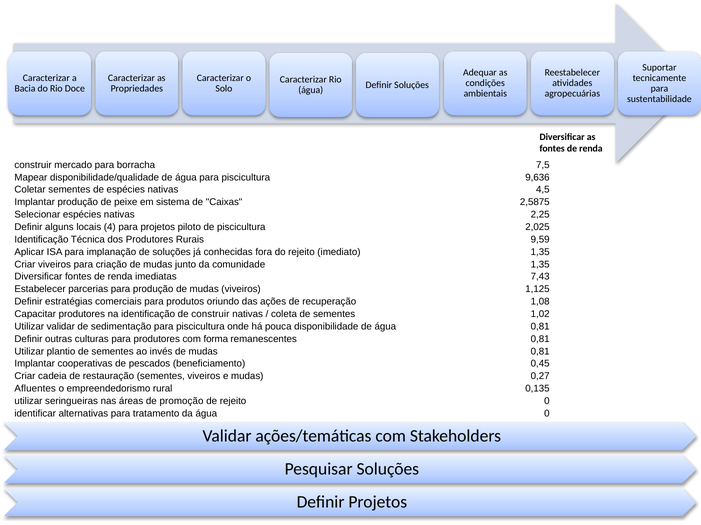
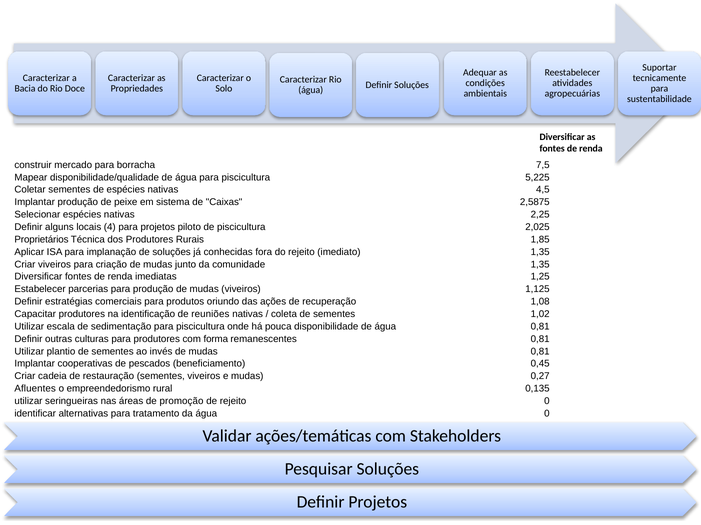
9,636: 9,636 -> 5,225
Identificação at (41, 240): Identificação -> Proprietários
9,59: 9,59 -> 1,85
7,43: 7,43 -> 1,25
de construir: construir -> reuniões
Utilizar validar: validar -> escala
